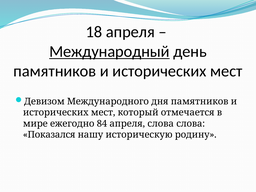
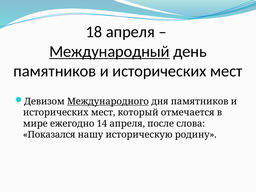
Международного underline: none -> present
84: 84 -> 14
апреля слова: слова -> после
